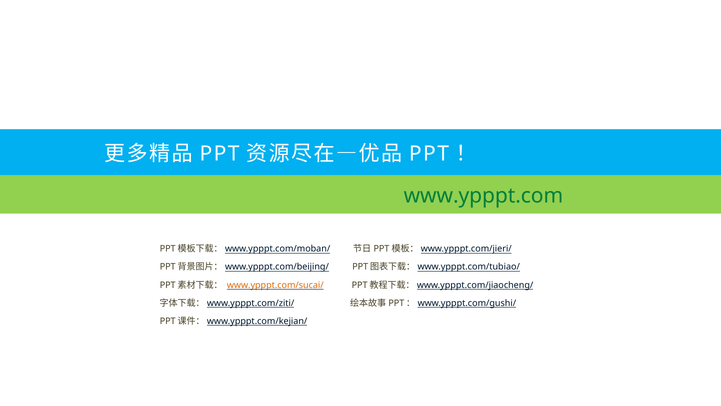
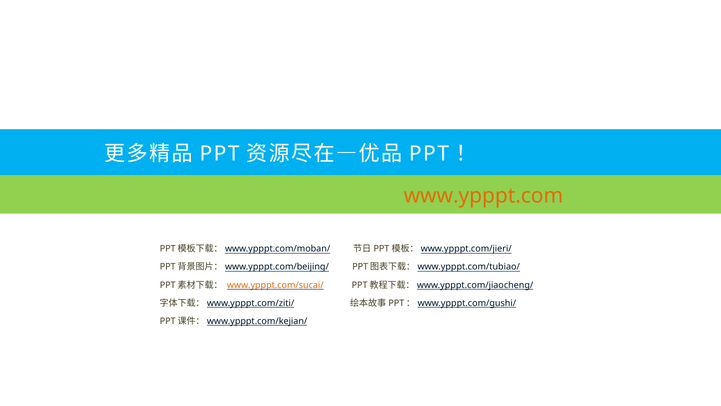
www.ypppt.com colour: green -> orange
